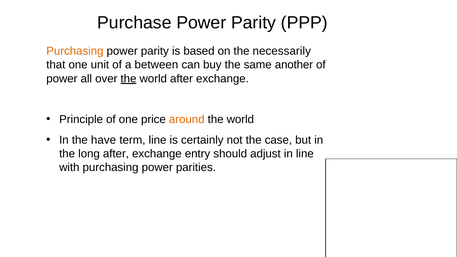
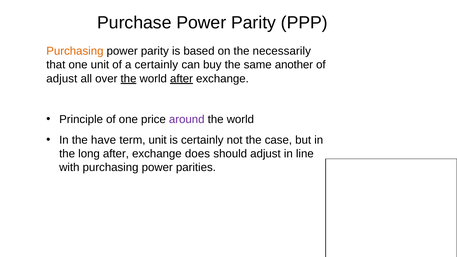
a between: between -> certainly
power at (62, 79): power -> adjust
after at (182, 79) underline: none -> present
around colour: orange -> purple
term line: line -> unit
entry: entry -> does
